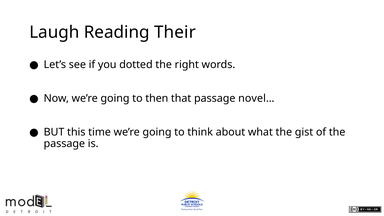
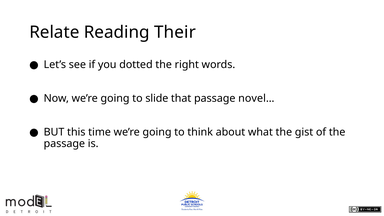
Laugh: Laugh -> Relate
then: then -> slide
